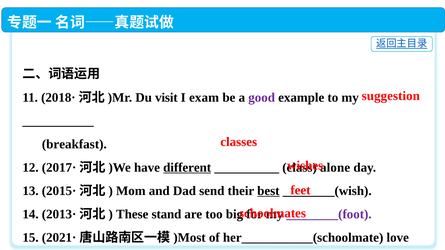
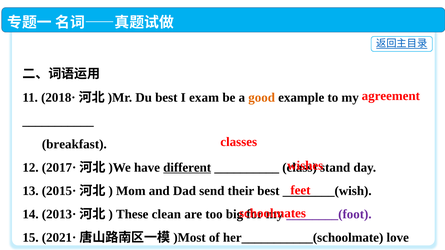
suggestion: suggestion -> agreement
Du visit: visit -> best
good colour: purple -> orange
alone: alone -> stand
best at (268, 191) underline: present -> none
stand: stand -> clean
